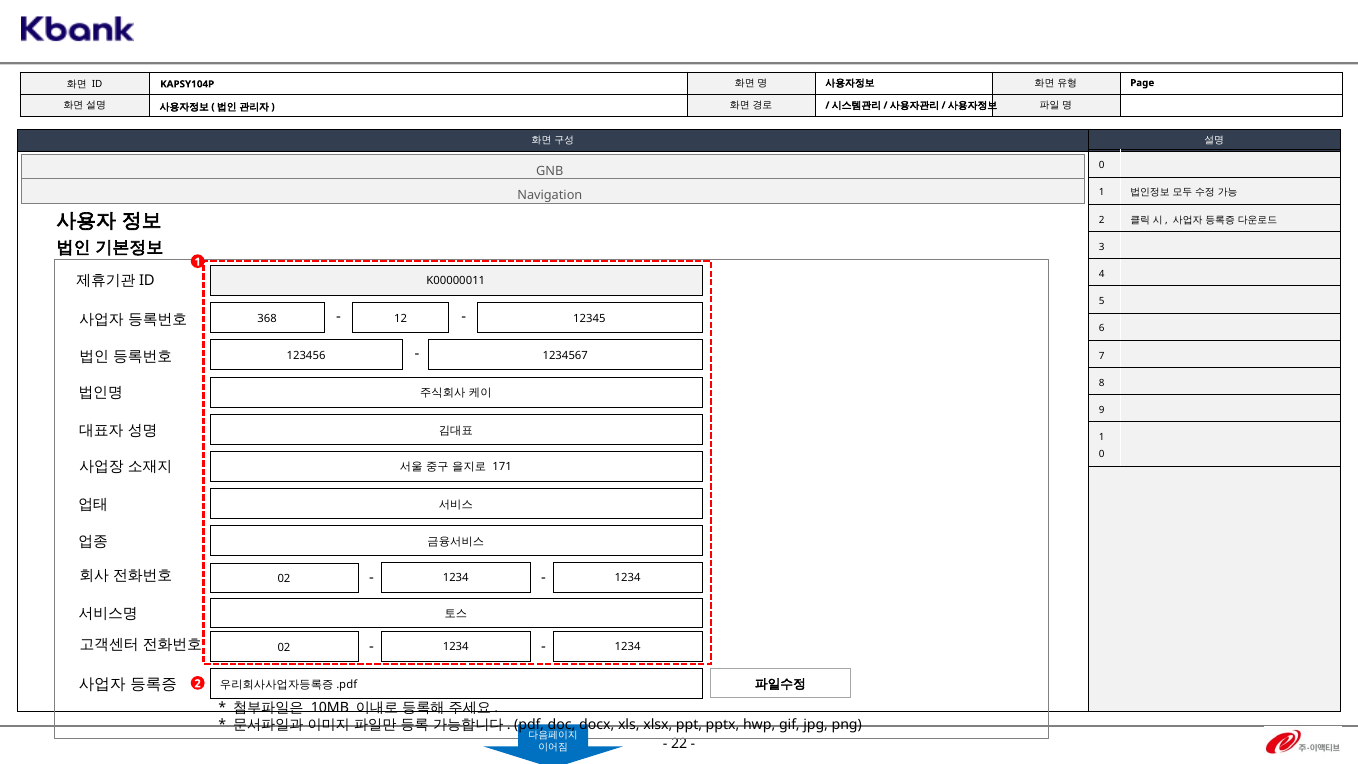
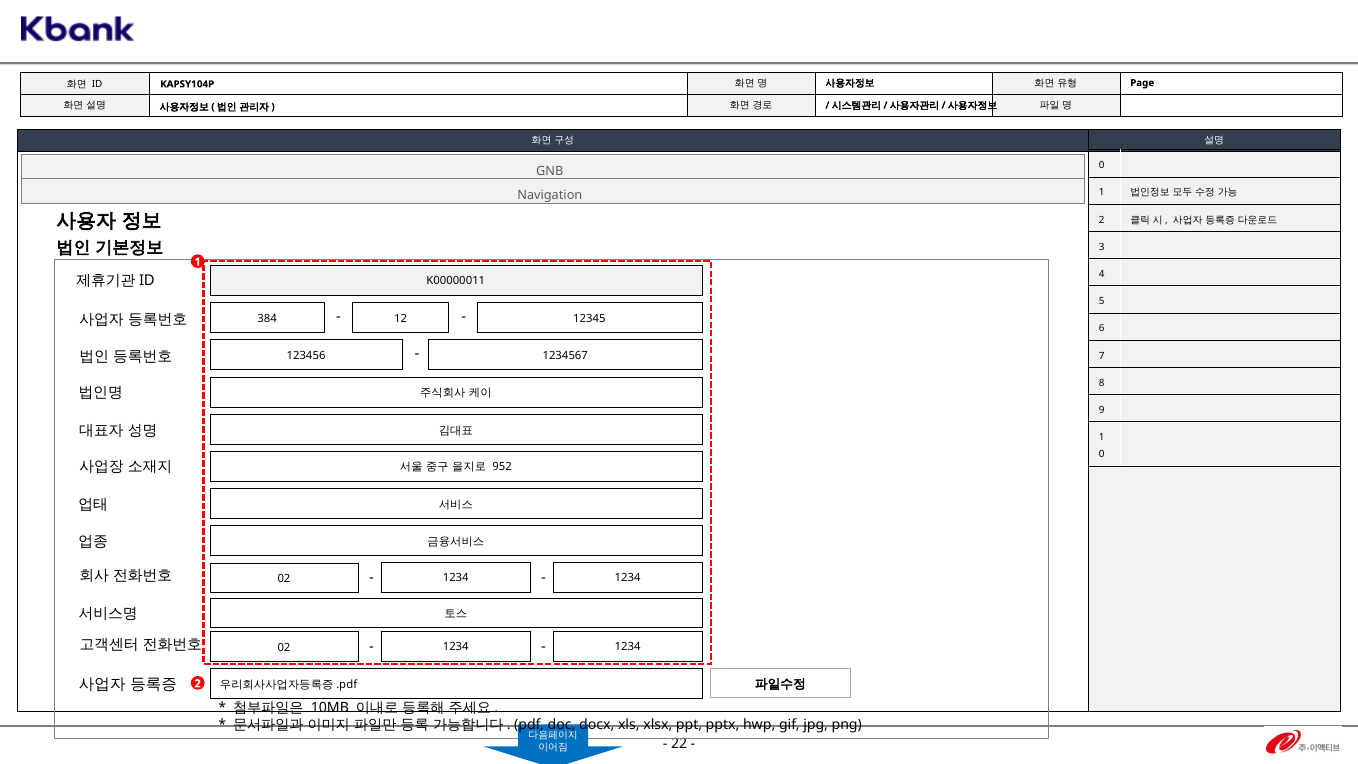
368: 368 -> 384
171: 171 -> 952
